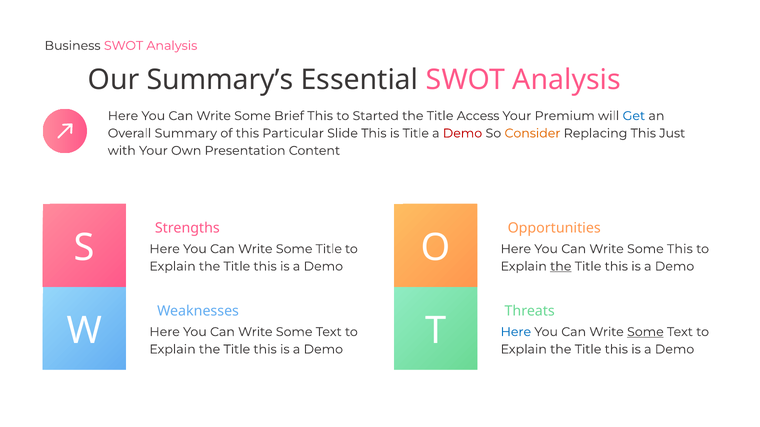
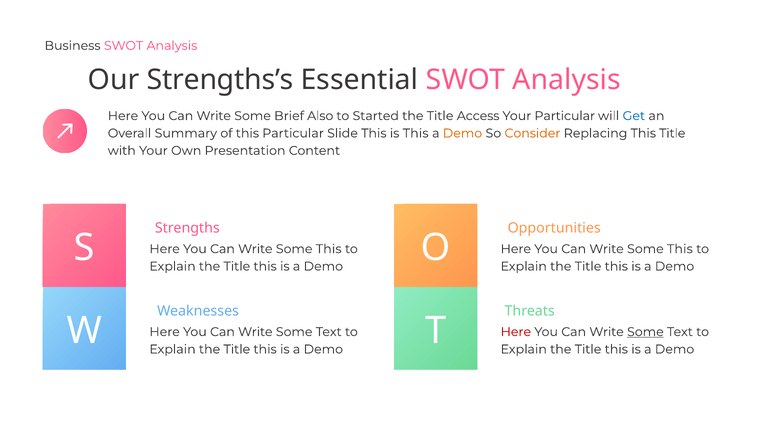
Summary’s: Summary’s -> Strengths’s
Brief This: This -> Also
Your Premium: Premium -> Particular
is Title: Title -> This
Demo at (462, 133) colour: red -> orange
This Just: Just -> Title
Title at (329, 249): Title -> This
the at (561, 267) underline: present -> none
Here at (516, 332) colour: blue -> red
